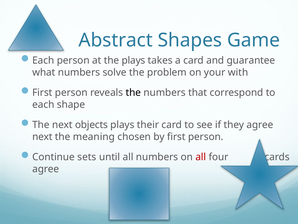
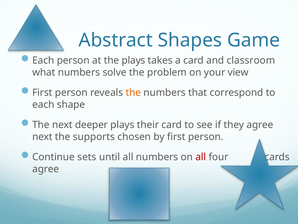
guarantee: guarantee -> classroom
with: with -> view
the at (133, 92) colour: black -> orange
objects: objects -> deeper
meaning: meaning -> supports
